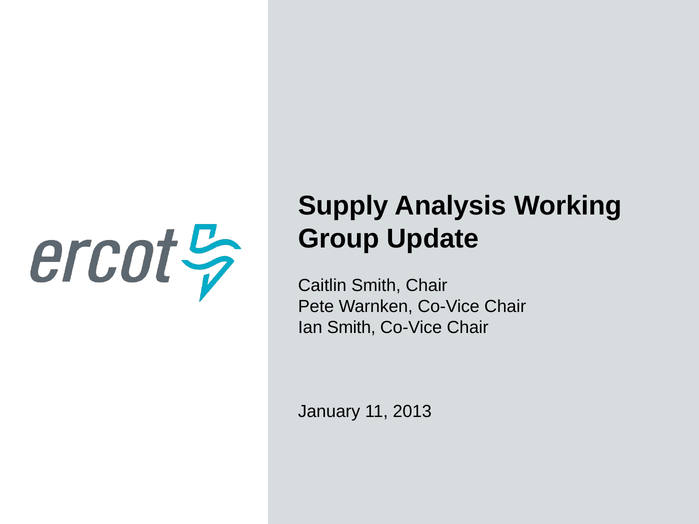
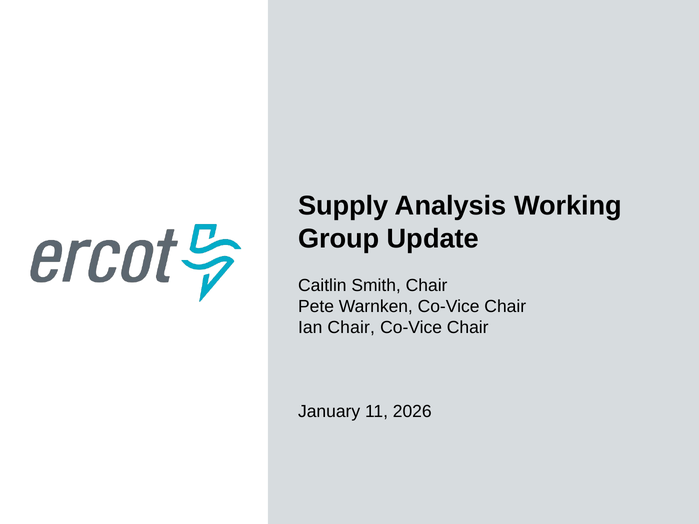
Ian Smith: Smith -> Chair
2013: 2013 -> 2026
